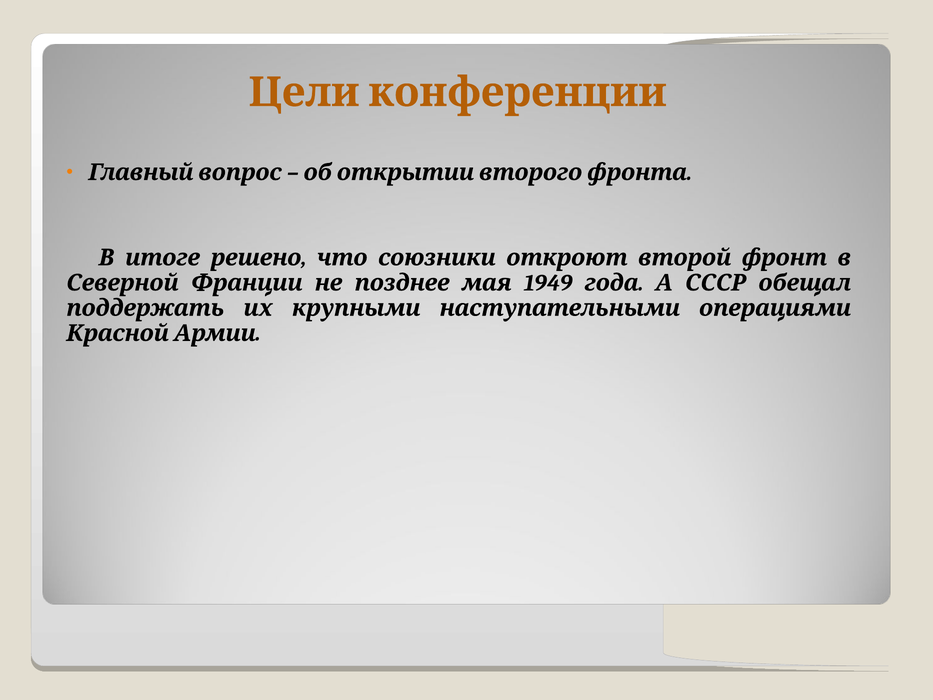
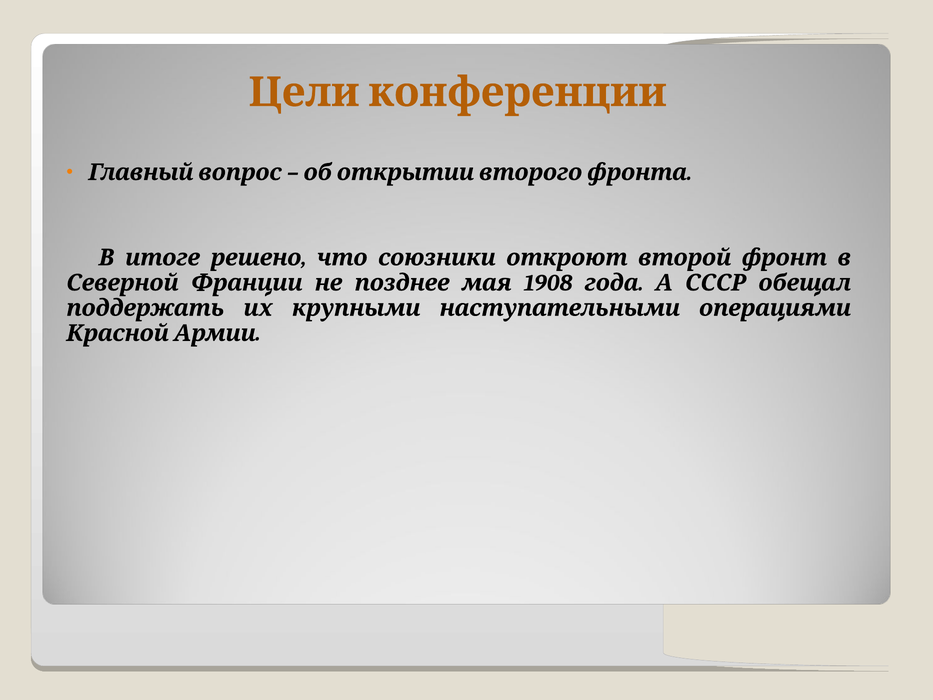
1949: 1949 -> 1908
